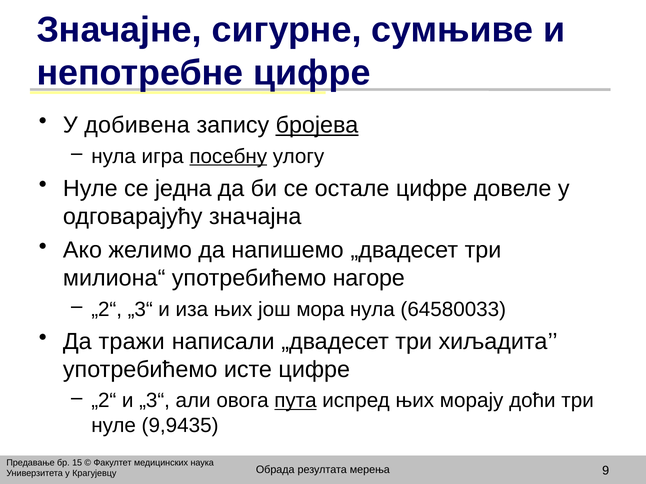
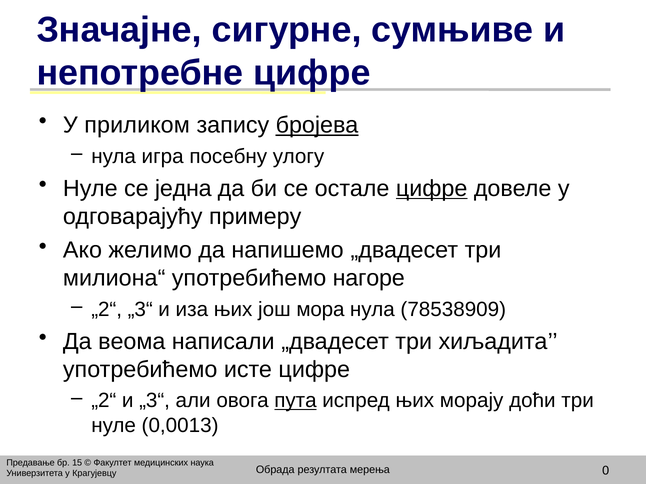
добивена: добивена -> приликом
посебну underline: present -> none
цифре at (432, 189) underline: none -> present
значајна: значајна -> примеру
64580033: 64580033 -> 78538909
тражи: тражи -> веома
9,9435: 9,9435 -> 0,0013
9: 9 -> 0
